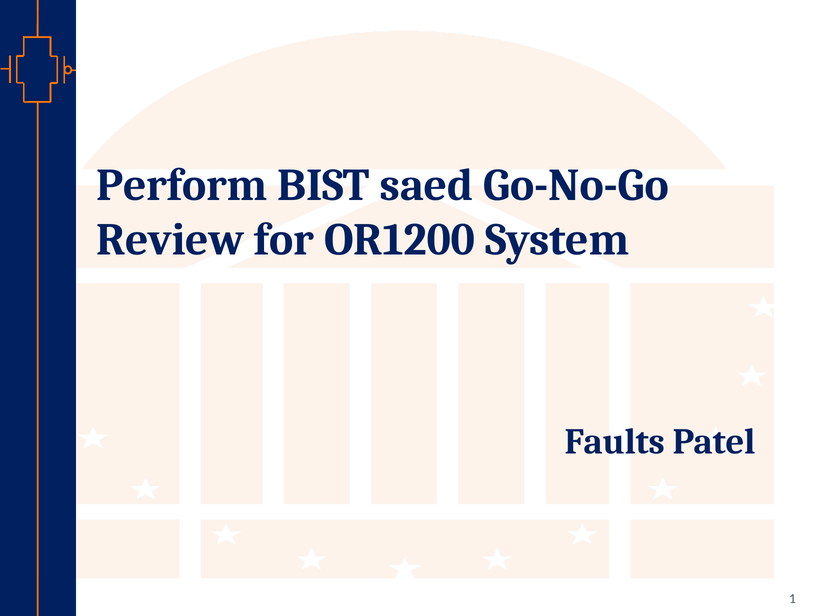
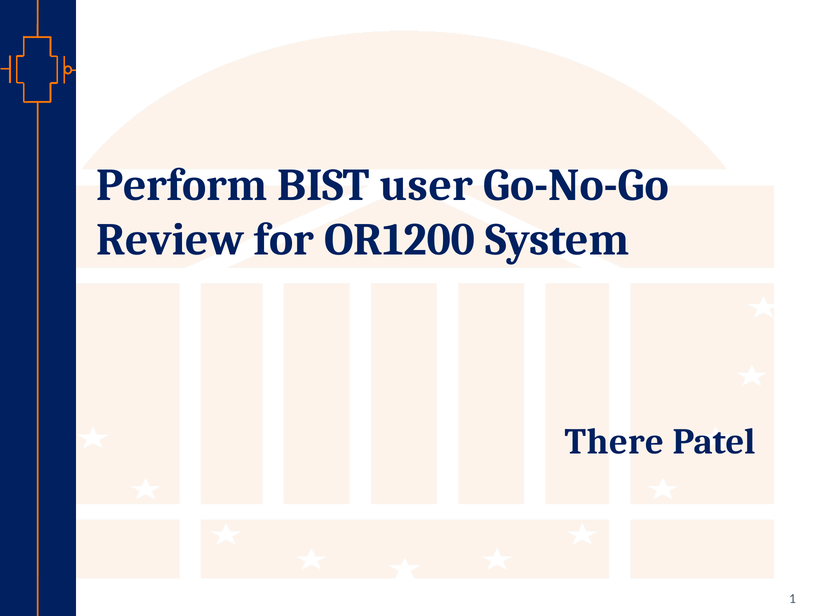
saed: saed -> user
Faults: Faults -> There
